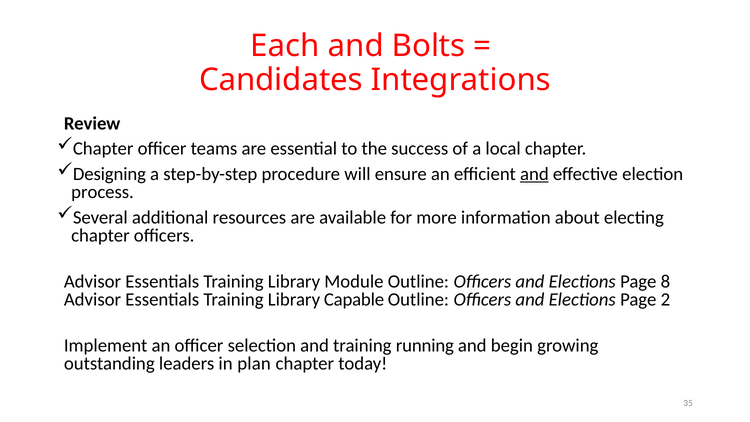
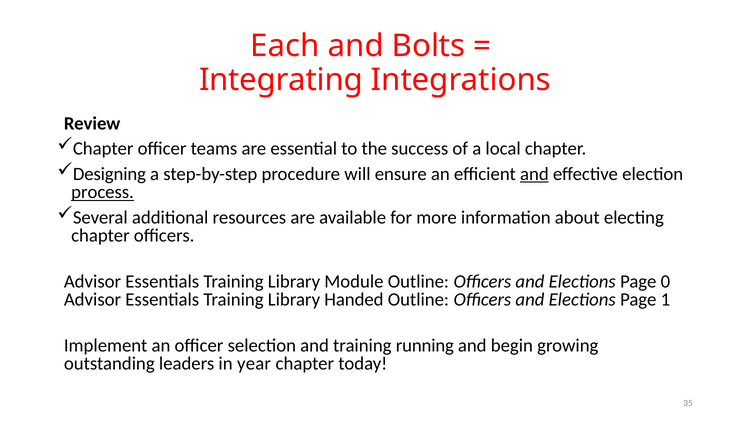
Candidates: Candidates -> Integrating
process underline: none -> present
8: 8 -> 0
Capable: Capable -> Handed
2: 2 -> 1
plan: plan -> year
